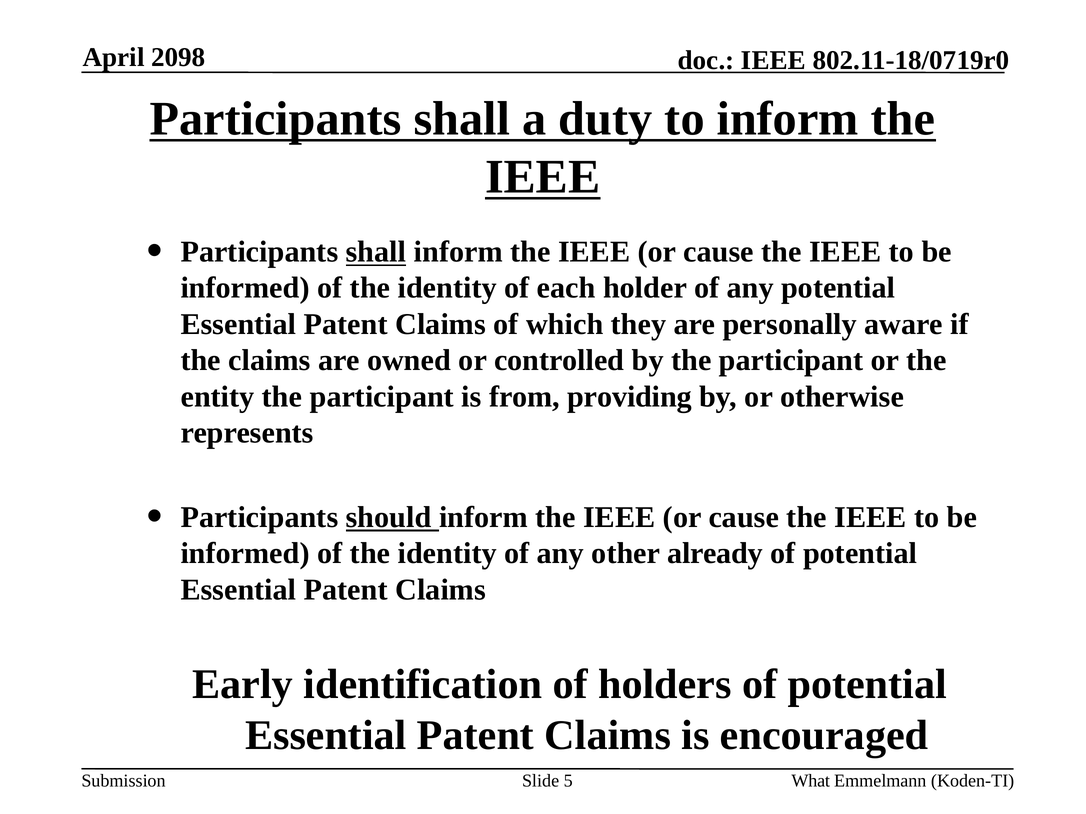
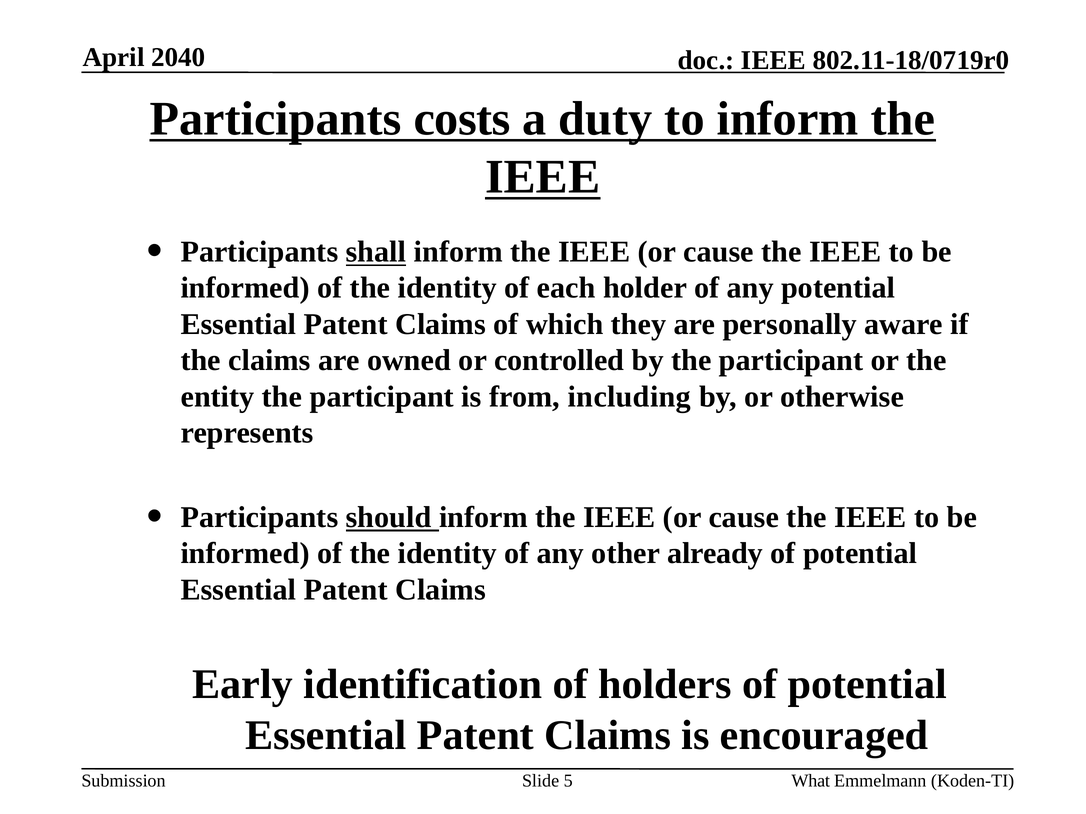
2098: 2098 -> 2040
shall at (462, 119): shall -> costs
providing: providing -> including
